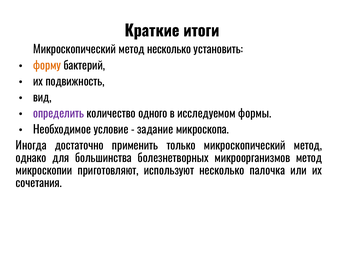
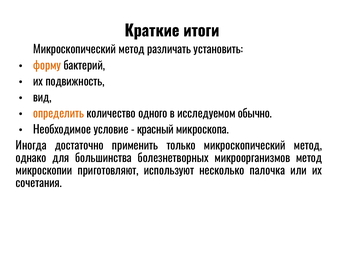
метод несколько: несколько -> различать
определить colour: purple -> orange
формы: формы -> обычно
задание: задание -> красный
